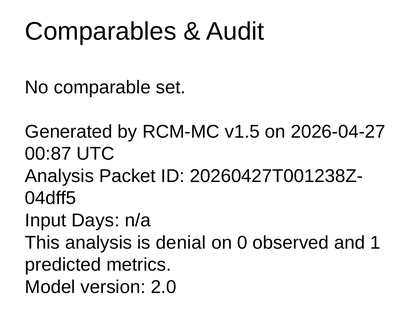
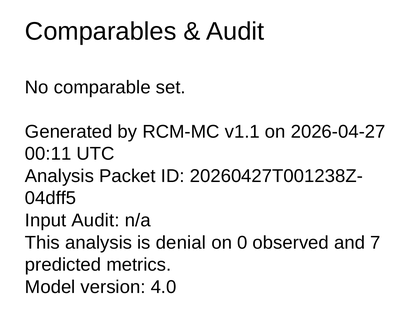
v1.5: v1.5 -> v1.1
00:87: 00:87 -> 00:11
Input Days: Days -> Audit
1: 1 -> 7
2.0: 2.0 -> 4.0
